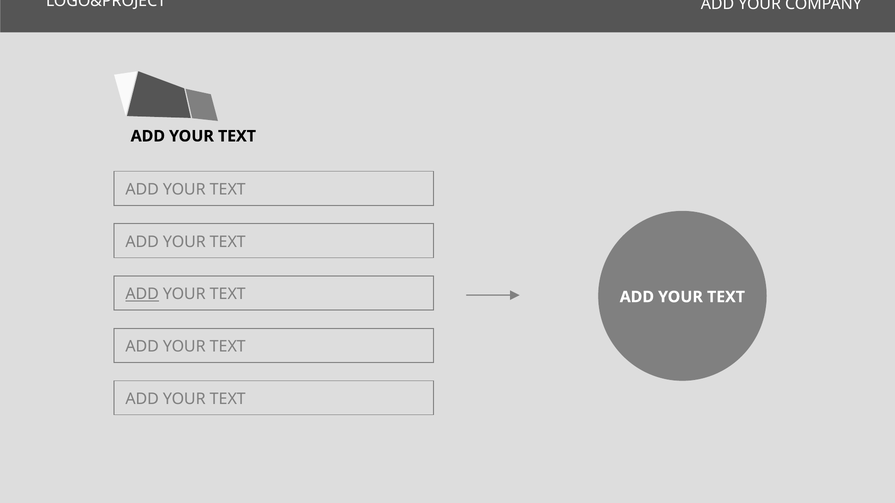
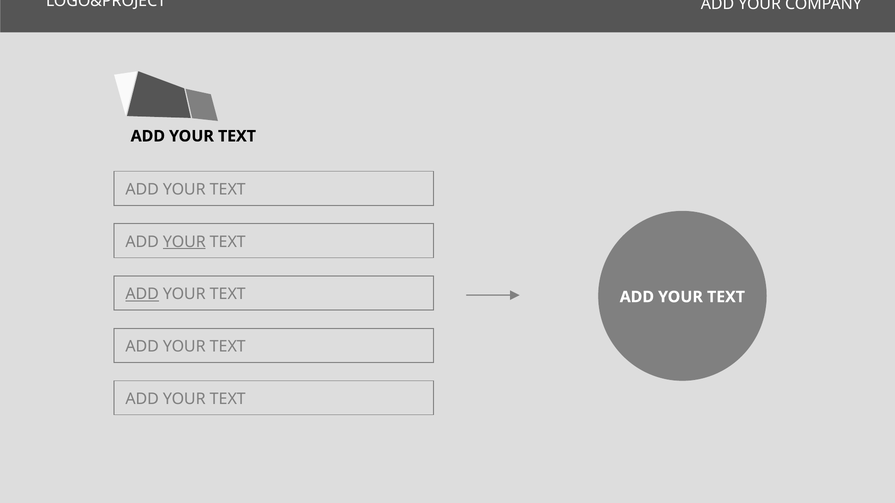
YOUR at (184, 242) underline: none -> present
